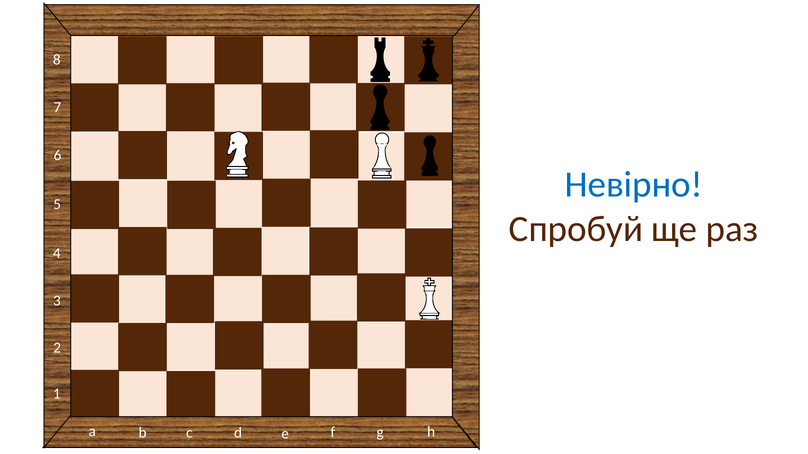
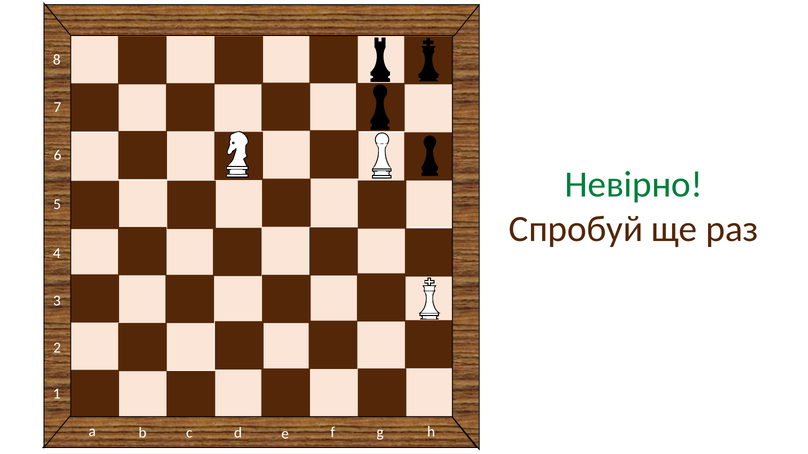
Невірно colour: blue -> green
